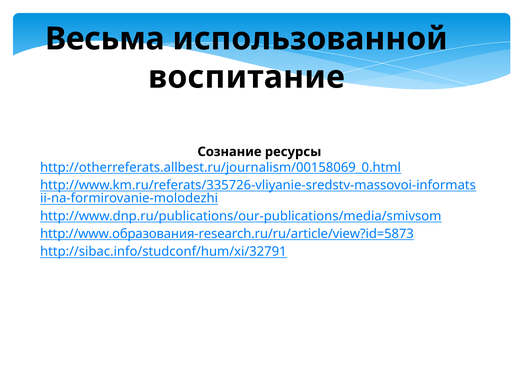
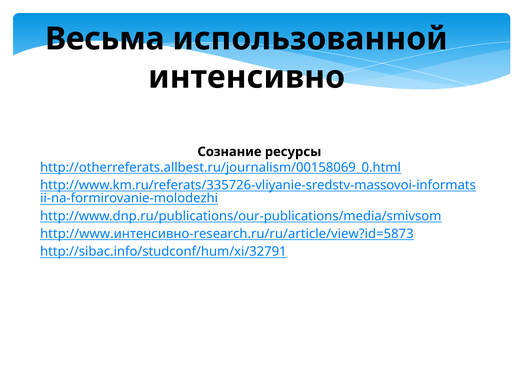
воспитание: воспитание -> интенсивно
http://www.образования-research.ru/ru/article/view?id=5873: http://www.образования-research.ru/ru/article/view?id=5873 -> http://www.интенсивно-research.ru/ru/article/view?id=5873
